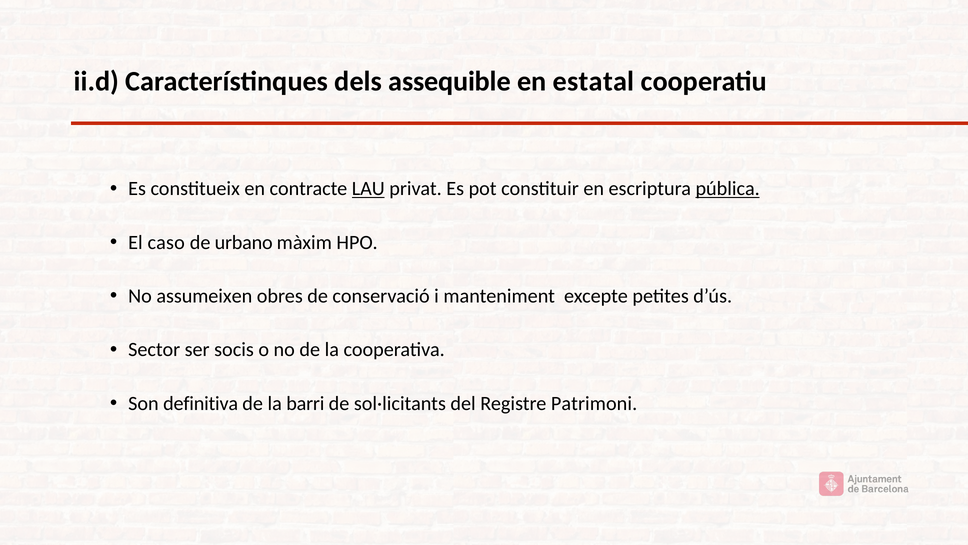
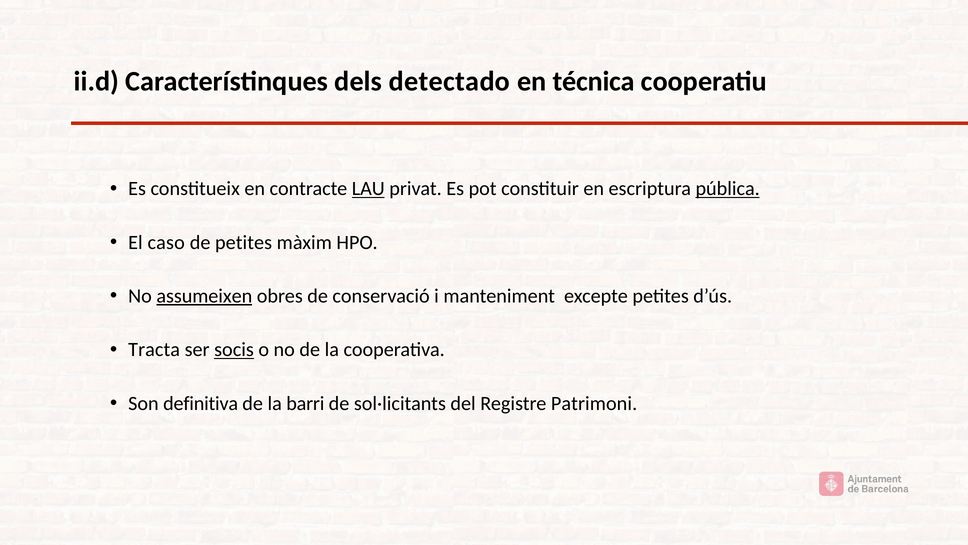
assequible: assequible -> detectado
estatal: estatal -> técnica
de urbano: urbano -> petites
assumeixen underline: none -> present
Sector: Sector -> Tracta
socis underline: none -> present
